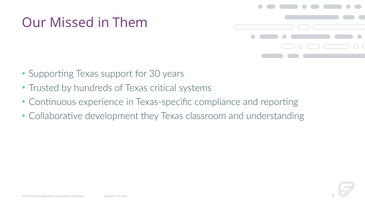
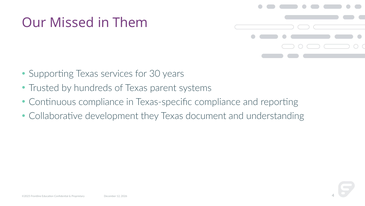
support: support -> services
critical: critical -> parent
Continuous experience: experience -> compliance
classroom: classroom -> document
